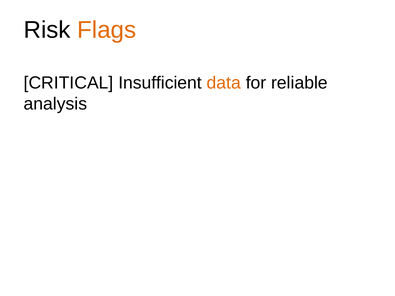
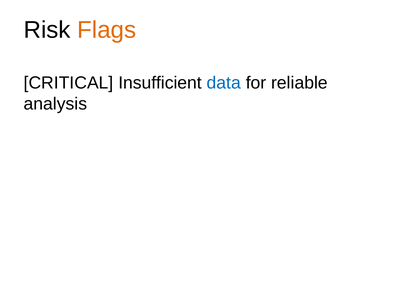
data colour: orange -> blue
